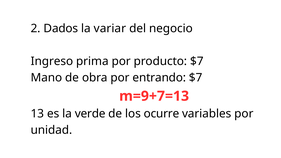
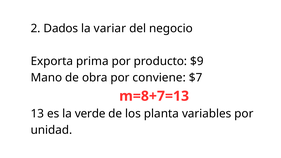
Ingreso: Ingreso -> Exporta
producto $7: $7 -> $9
entrando: entrando -> conviene
m=9+7=13: m=9+7=13 -> m=8+7=13
ocurre: ocurre -> planta
